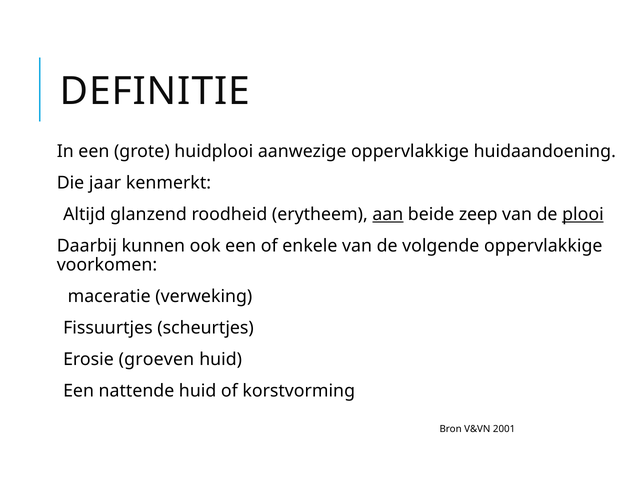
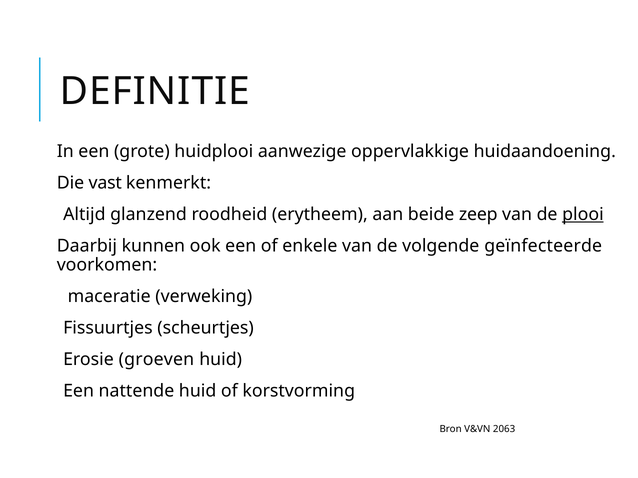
jaar: jaar -> vast
aan underline: present -> none
volgende oppervlakkige: oppervlakkige -> geïnfecteerde
2001: 2001 -> 2063
